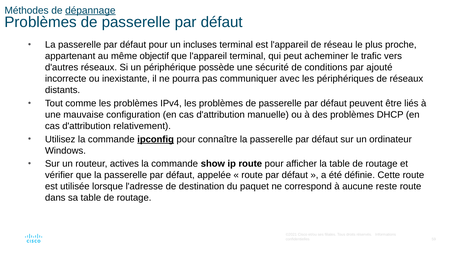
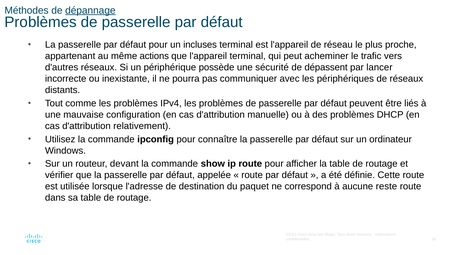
objectif: objectif -> actions
conditions: conditions -> dépassent
ajouté: ajouté -> lancer
ipconfig underline: present -> none
actives: actives -> devant
